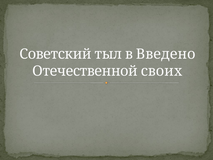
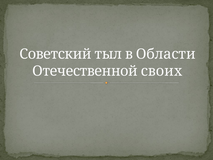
Введено: Введено -> Области
